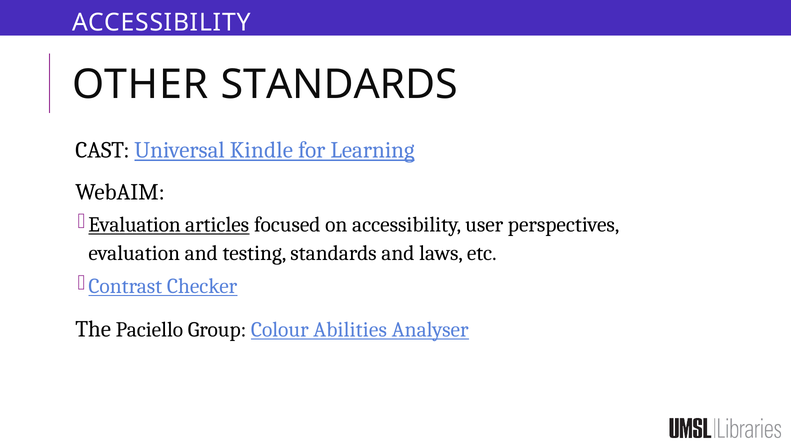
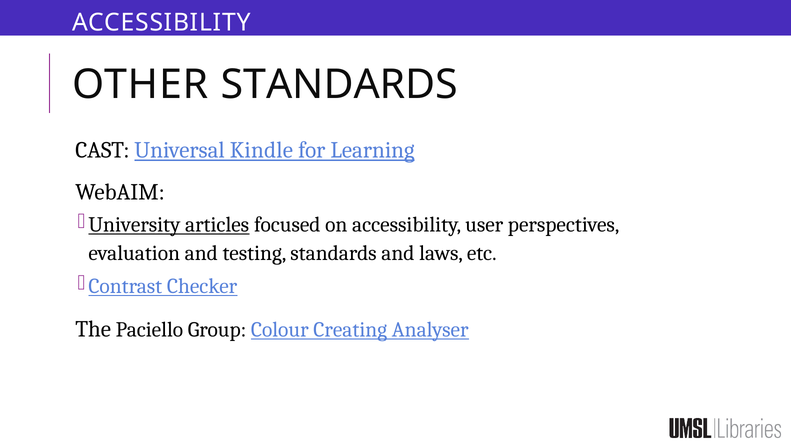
Evaluation at (134, 225): Evaluation -> University
Abilities: Abilities -> Creating
